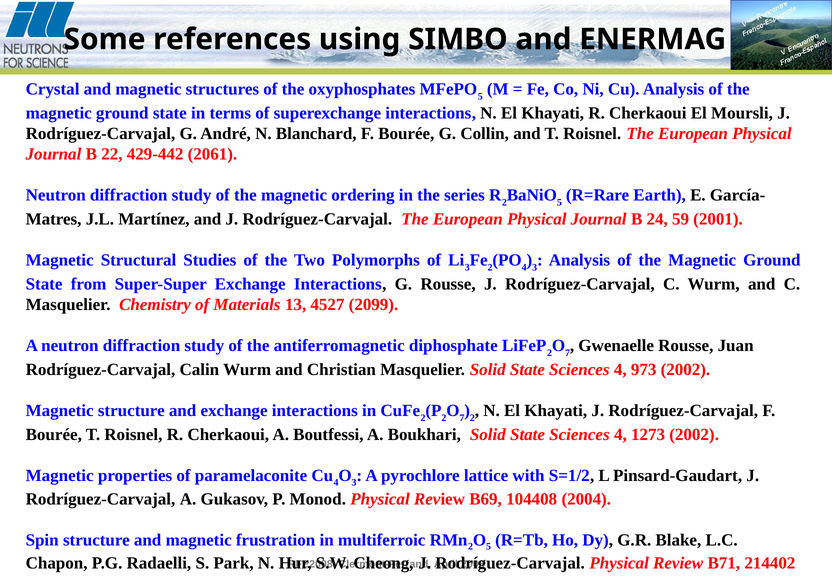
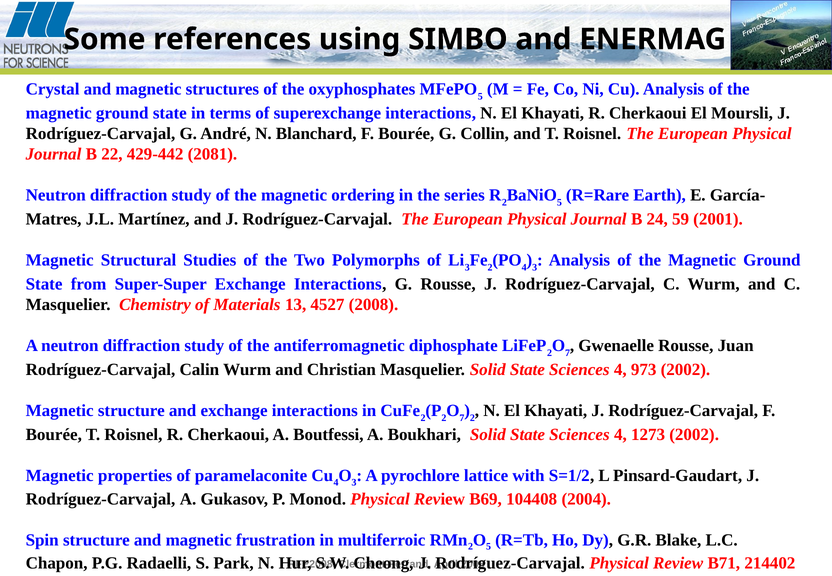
2061: 2061 -> 2081
4527 2099: 2099 -> 2008
